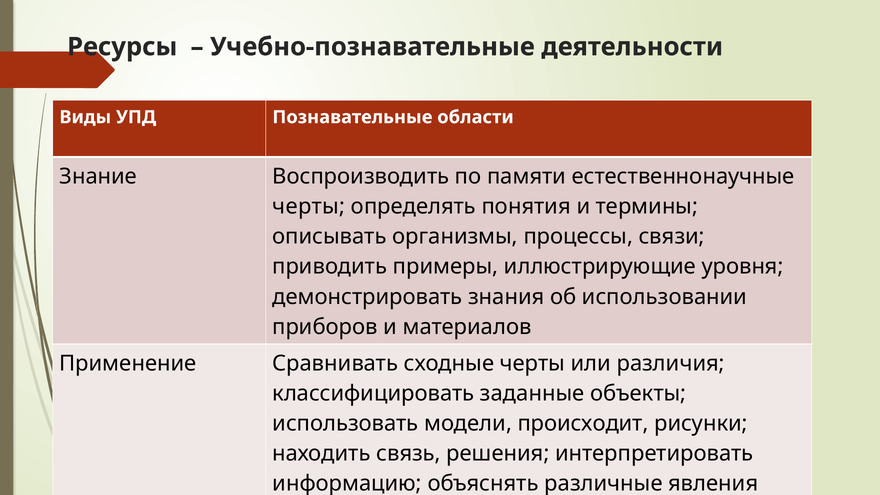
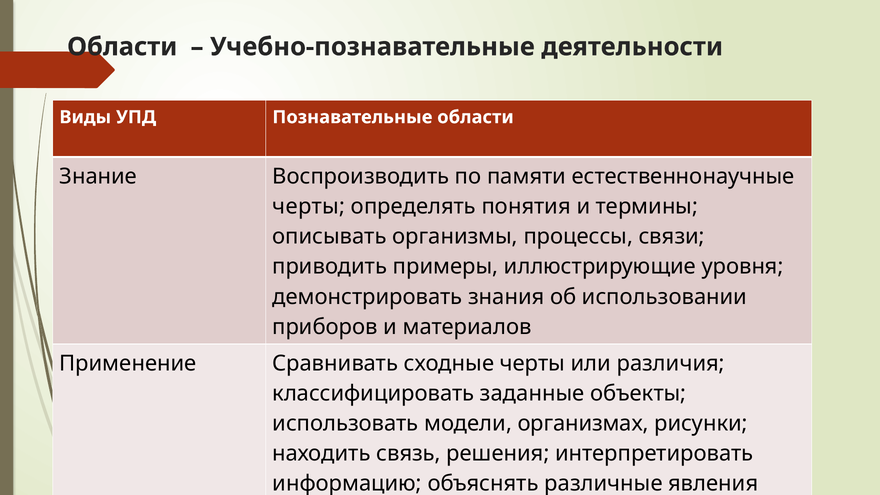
Ресурсы at (122, 47): Ресурсы -> Области
происходит: происходит -> организмах
